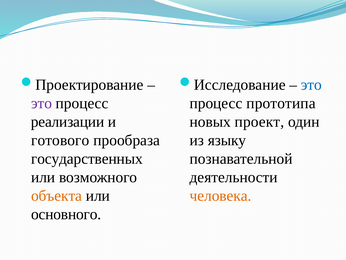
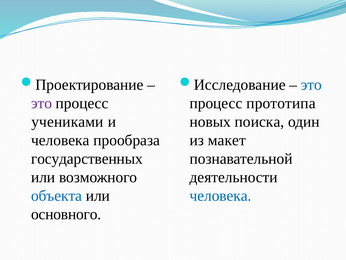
реализации: реализации -> учениками
проект: проект -> поиска
готового at (60, 140): готового -> человека
языку: языку -> макет
объекта colour: orange -> blue
человека at (221, 196) colour: orange -> blue
